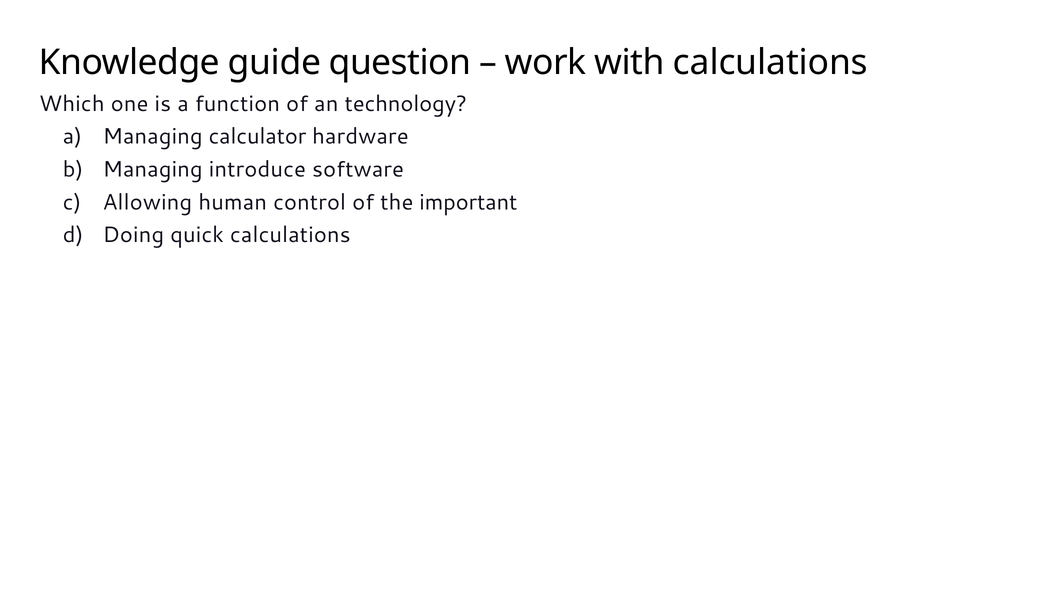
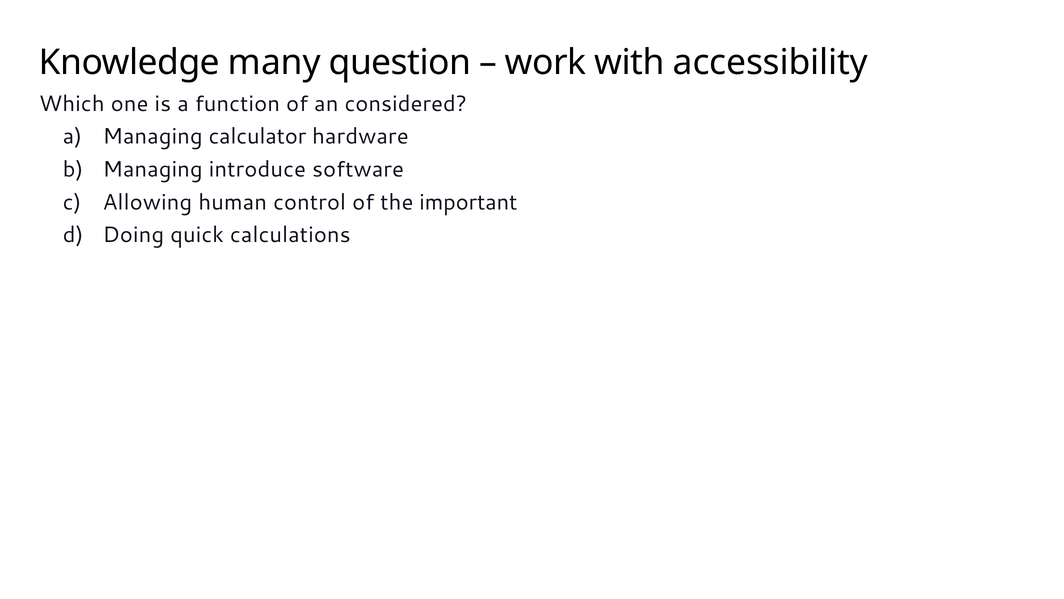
guide: guide -> many
with calculations: calculations -> accessibility
technology: technology -> considered
